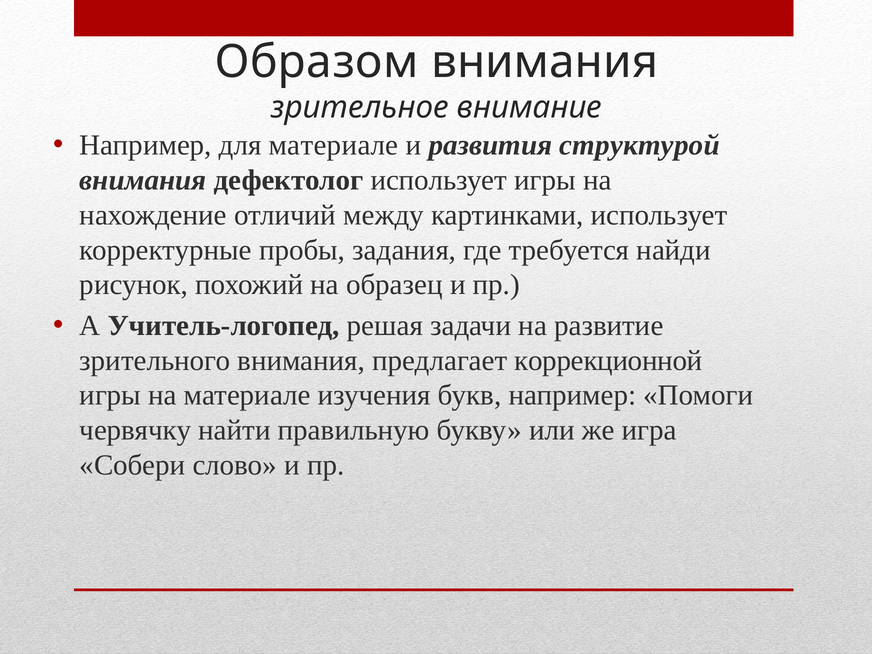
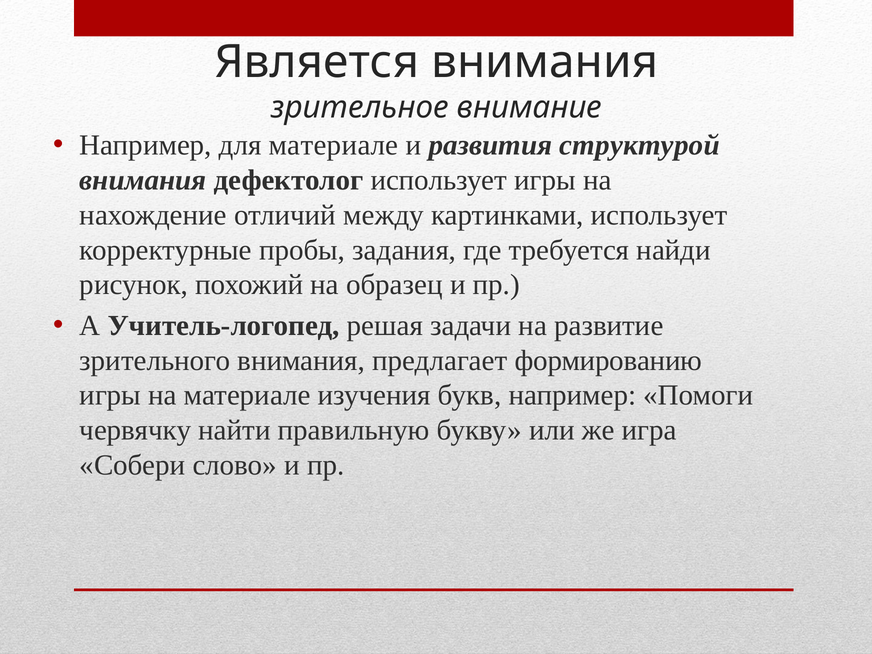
Образом: Образом -> Является
коррекционной: коррекционной -> формированию
